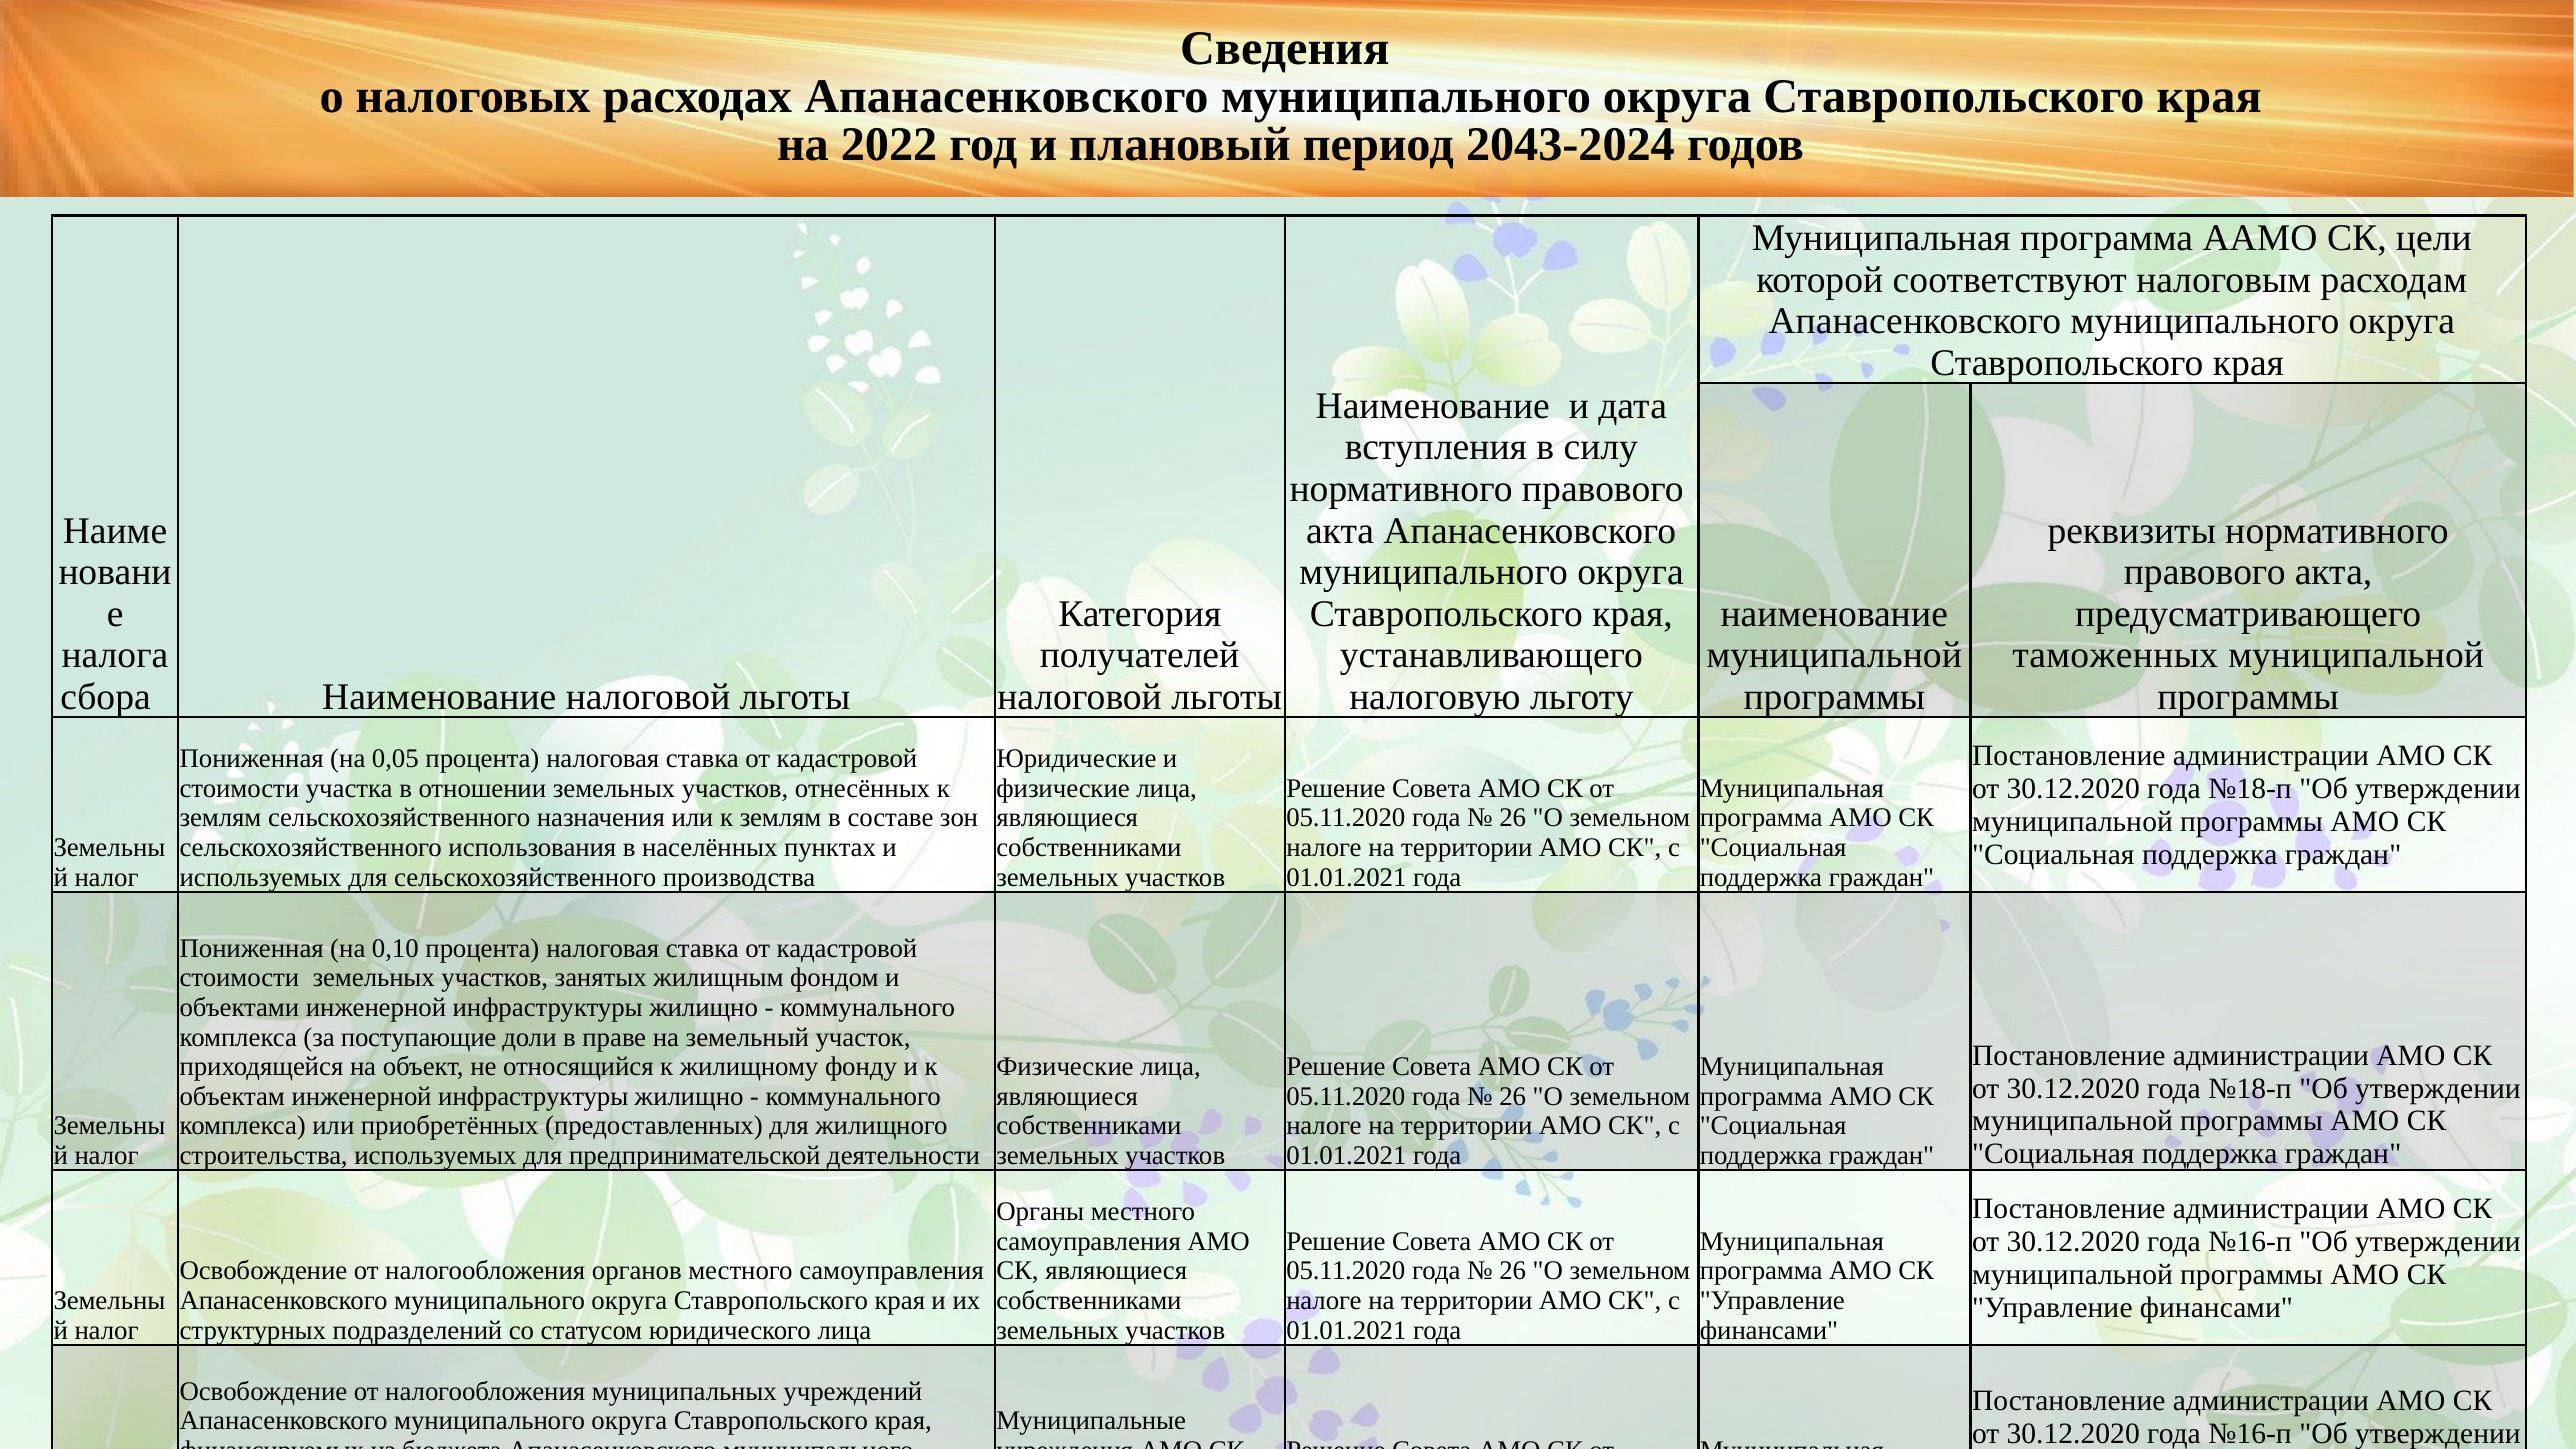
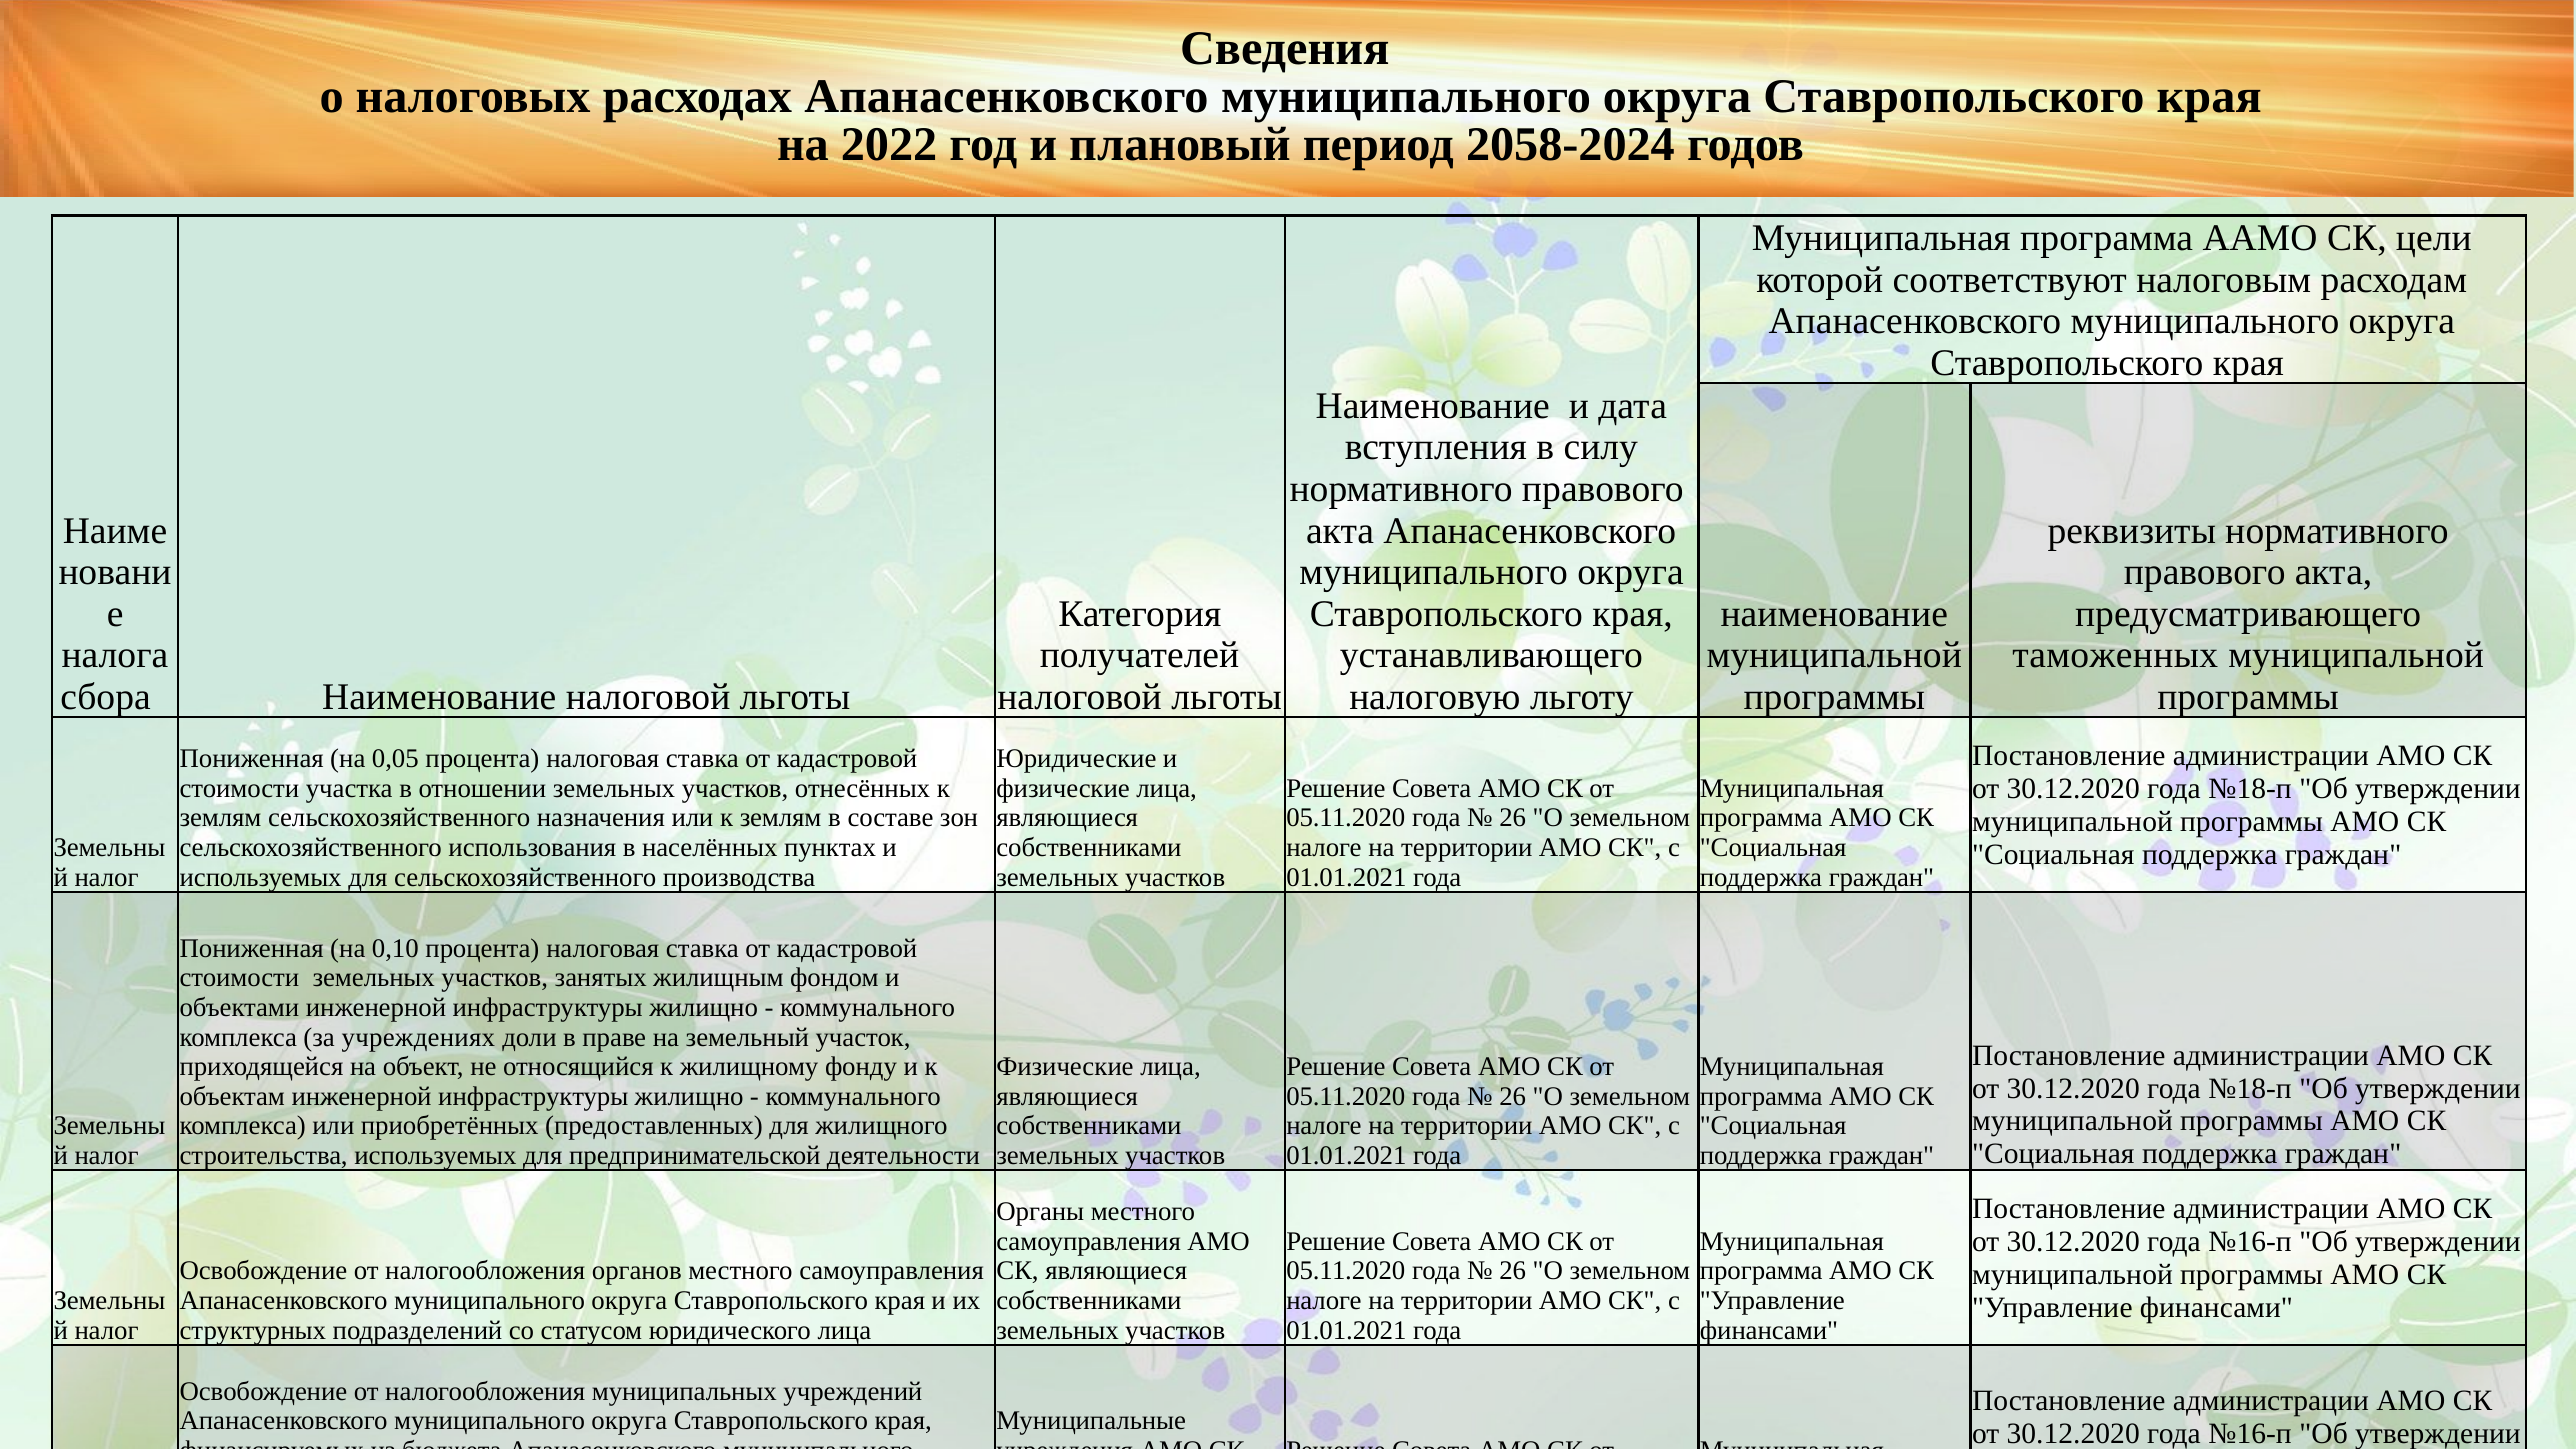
2043-2024: 2043-2024 -> 2058-2024
поступающие: поступающие -> учреждениях
